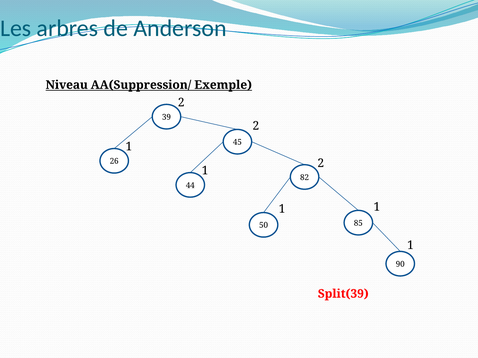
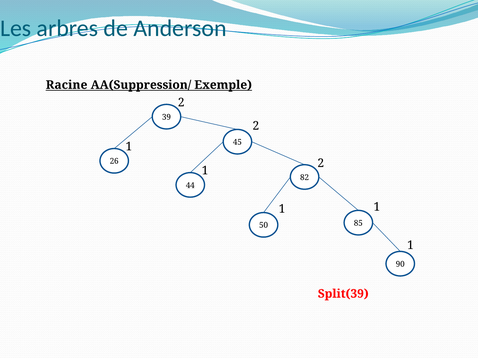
Niveau: Niveau -> Racine
